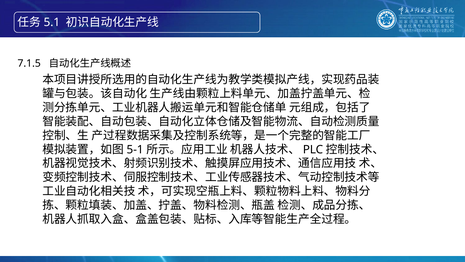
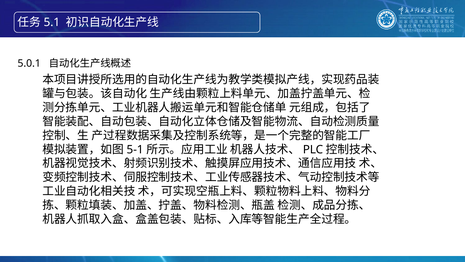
7.1.5: 7.1.5 -> 5.0.1
